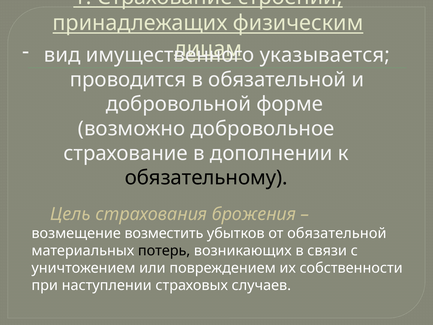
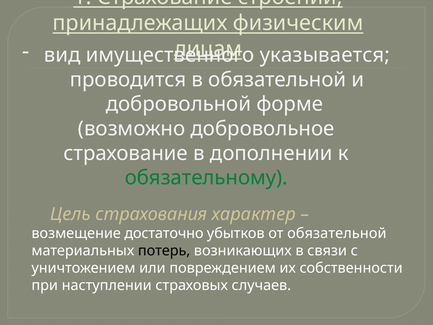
обязательному colour: black -> green
брожения: брожения -> характер
возместить: возместить -> достаточно
